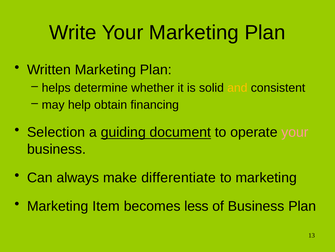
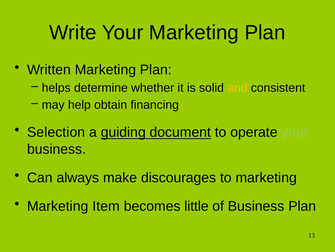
your at (295, 132) colour: pink -> light green
differentiate: differentiate -> discourages
less: less -> little
